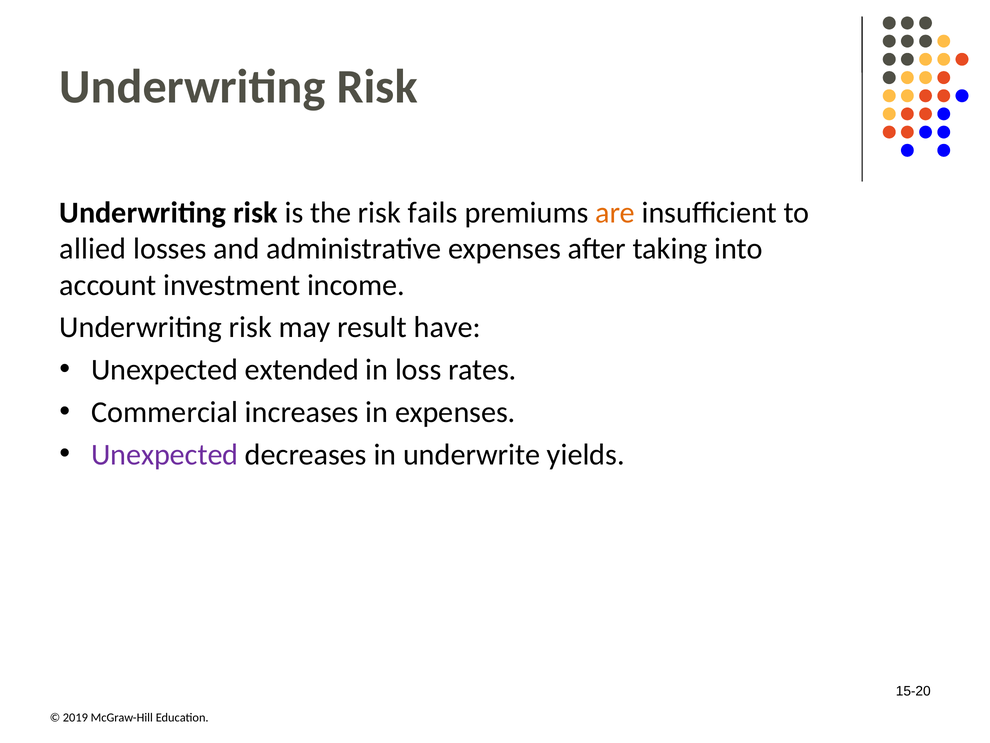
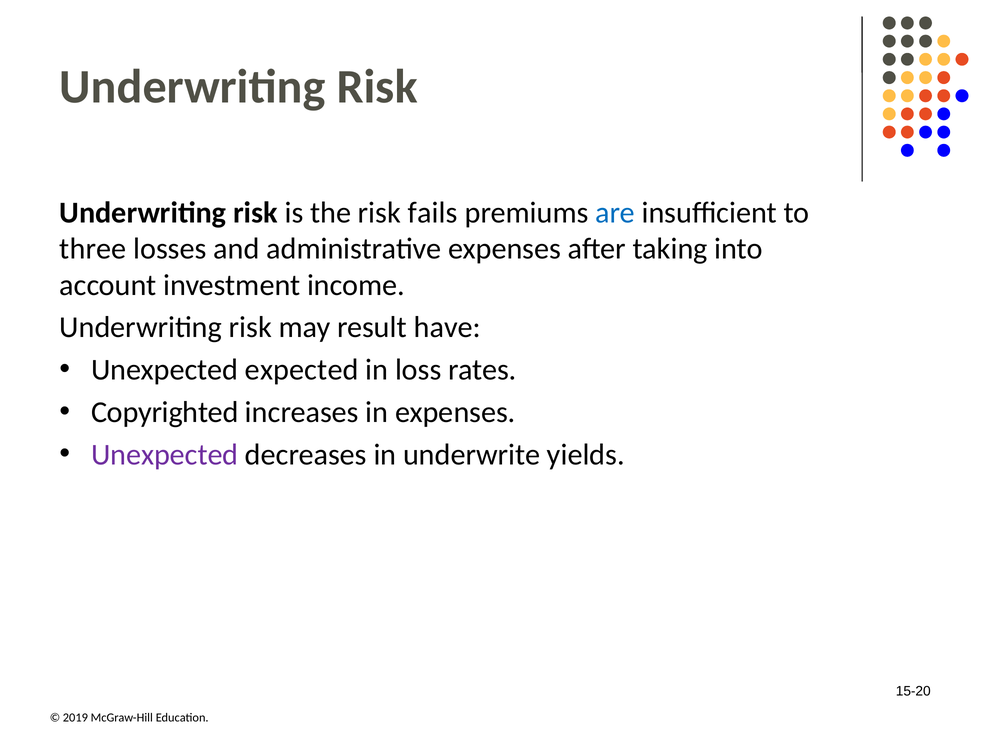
are colour: orange -> blue
allied: allied -> three
extended: extended -> expected
Commercial: Commercial -> Copyrighted
